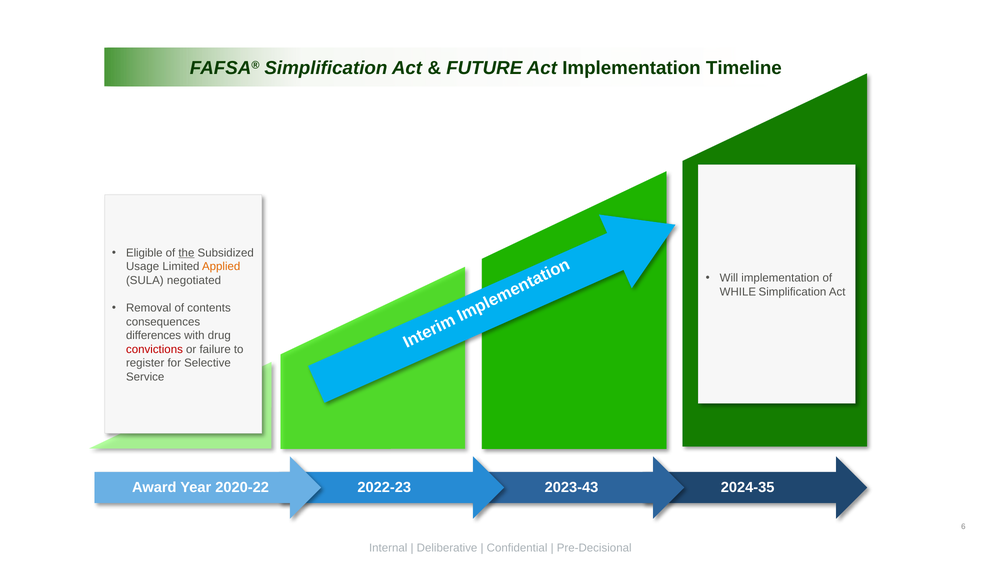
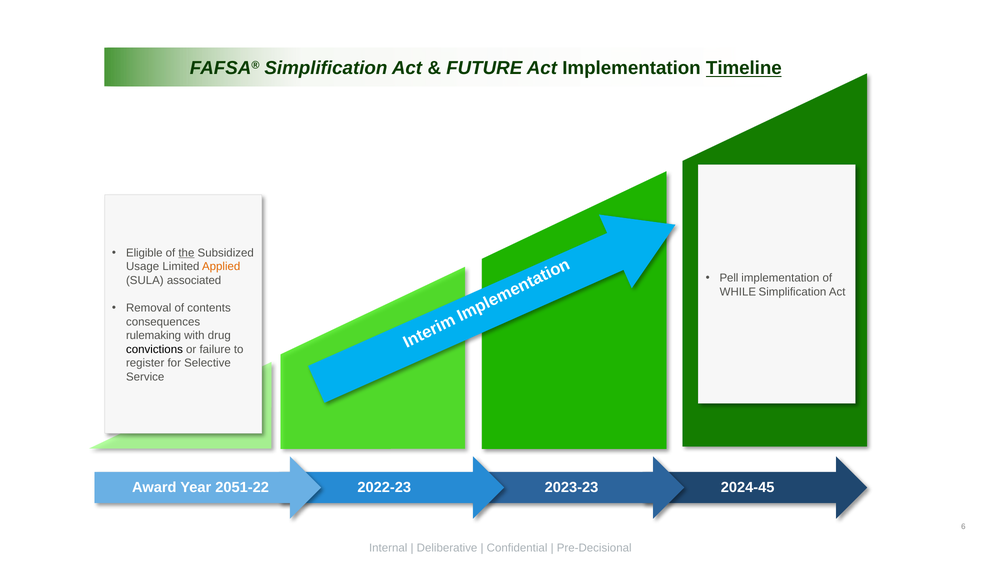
Timeline underline: none -> present
Will: Will -> Pell
negotiated: negotiated -> associated
differences: differences -> rulemaking
convictions colour: red -> black
2020-22: 2020-22 -> 2051-22
2023-43: 2023-43 -> 2023-23
2024-35: 2024-35 -> 2024-45
